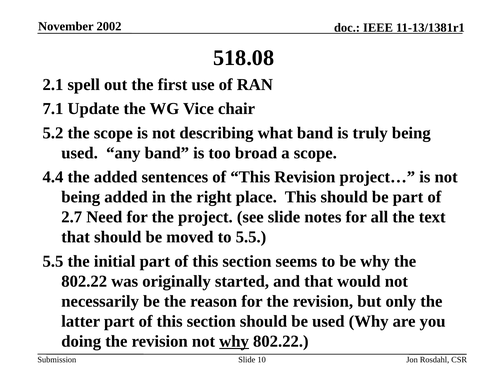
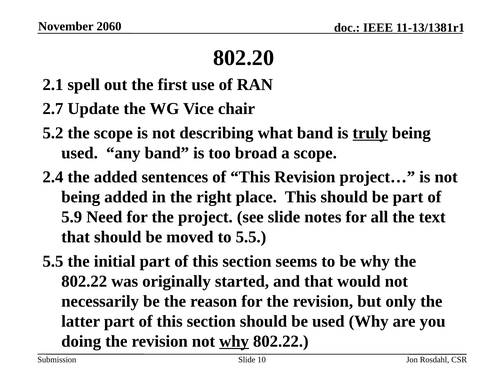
2002: 2002 -> 2060
518.08: 518.08 -> 802.20
7.1: 7.1 -> 2.7
truly underline: none -> present
4.4: 4.4 -> 2.4
2.7: 2.7 -> 5.9
